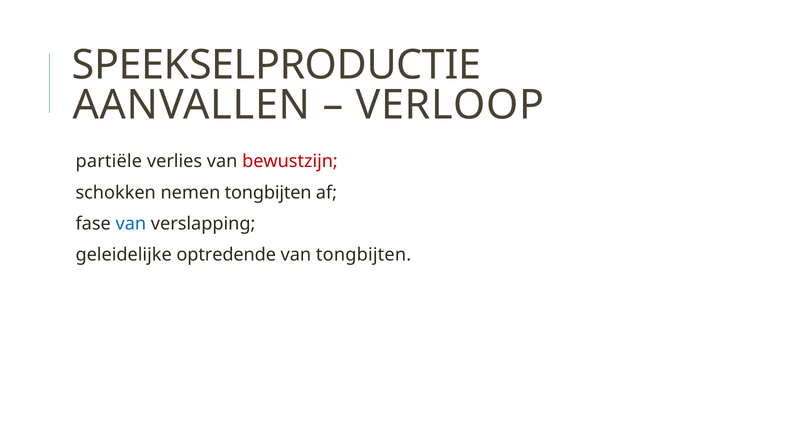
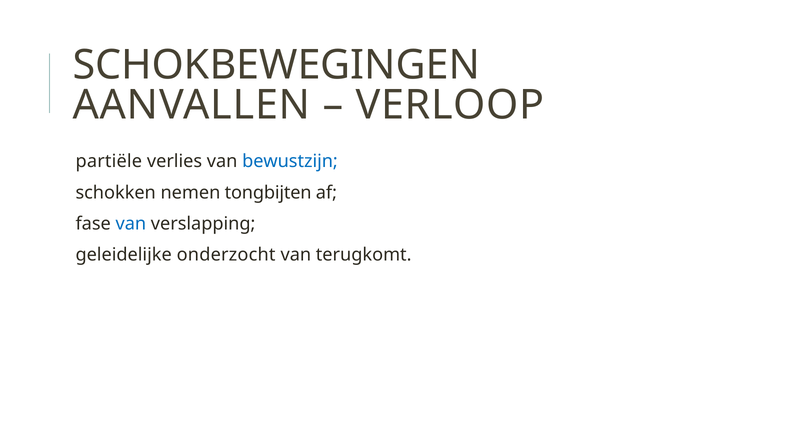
SPEEKSELPRODUCTIE: SPEEKSELPRODUCTIE -> SCHOKBEWEGINGEN
bewustzijn colour: red -> blue
optredende: optredende -> onderzocht
van tongbijten: tongbijten -> terugkomt
